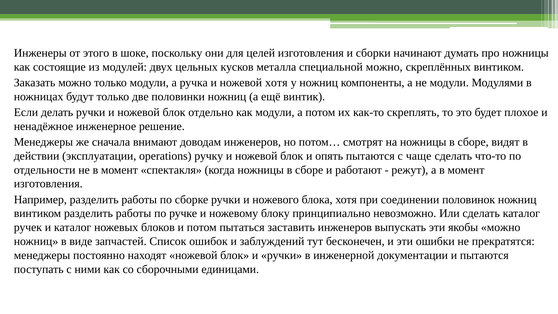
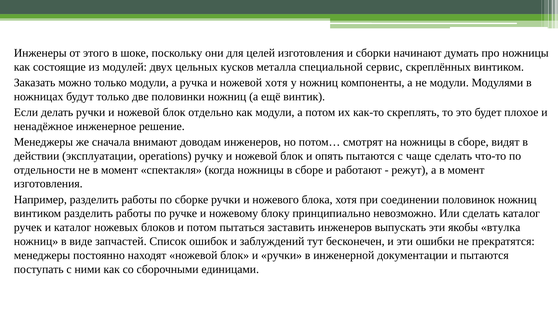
специальной можно: можно -> сервис
якобы можно: можно -> втулка
